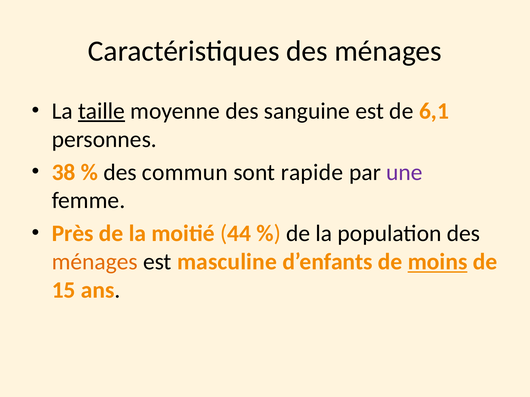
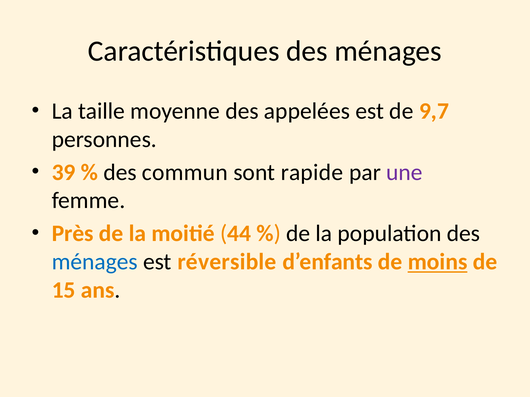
taille underline: present -> none
sanguine: sanguine -> appelées
6,1: 6,1 -> 9,7
38: 38 -> 39
ménages at (95, 262) colour: orange -> blue
masculine: masculine -> réversible
